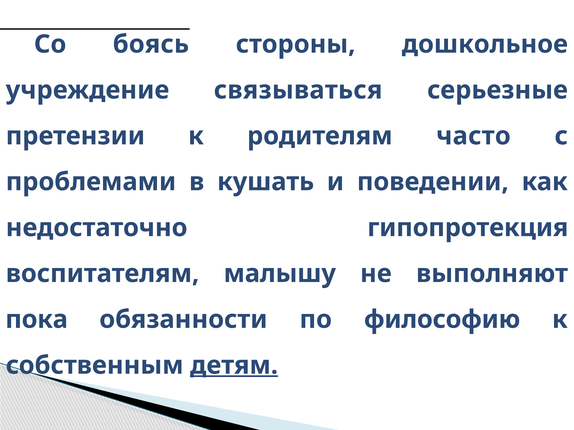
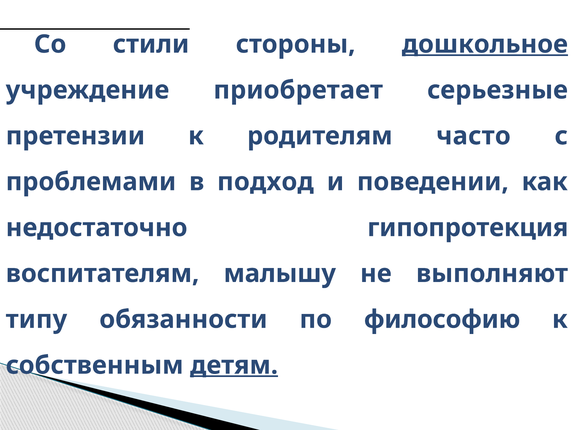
боясь: боясь -> стили
дошкольное underline: none -> present
связываться: связываться -> приобретает
кушать: кушать -> подход
пока: пока -> типу
